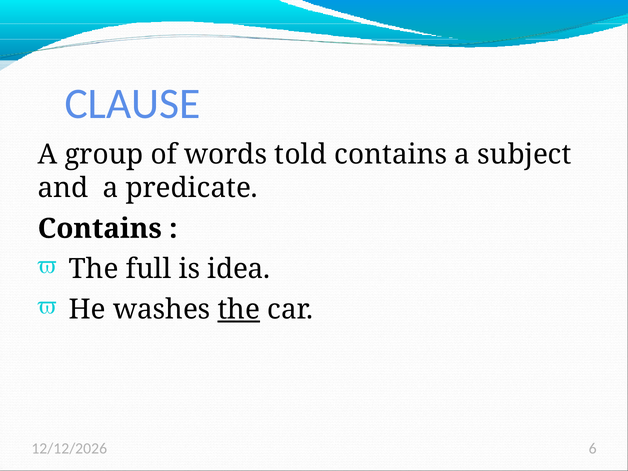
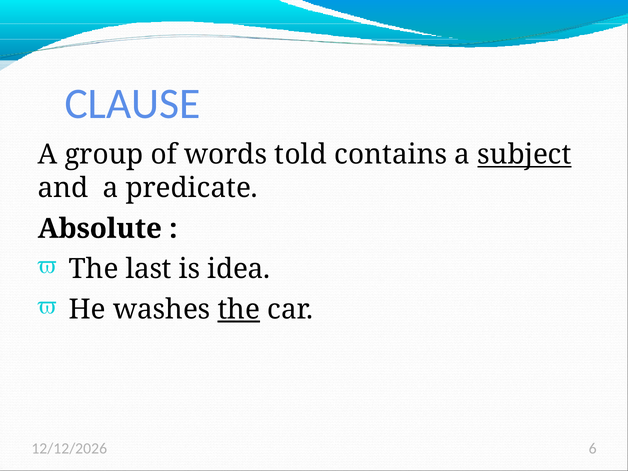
subject underline: none -> present
Contains at (100, 229): Contains -> Absolute
full: full -> last
